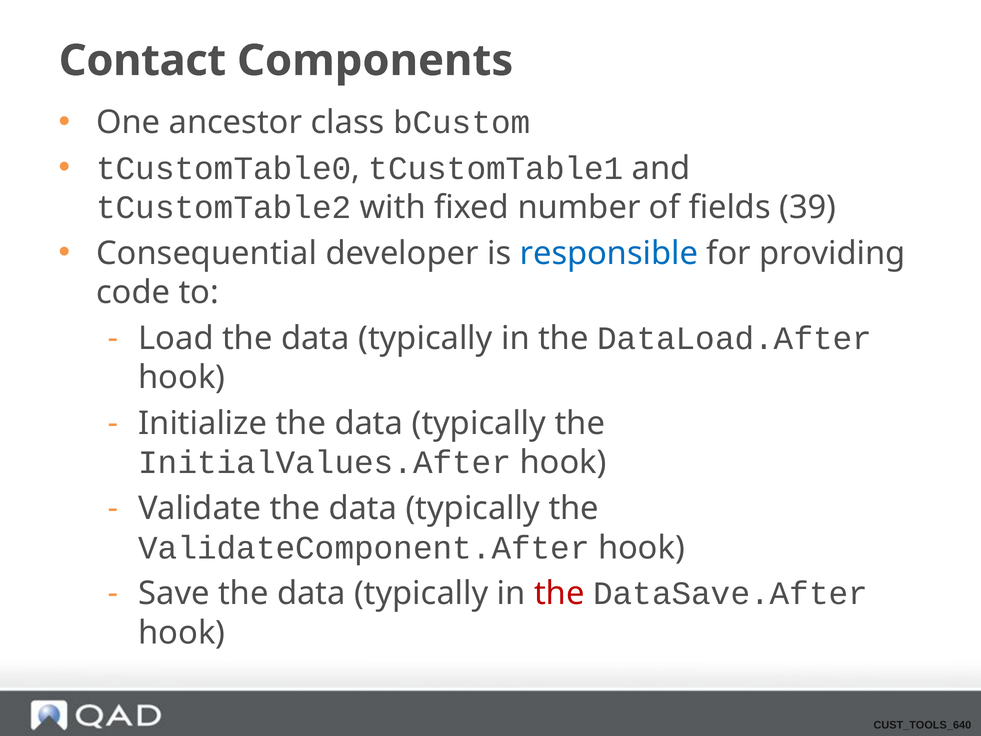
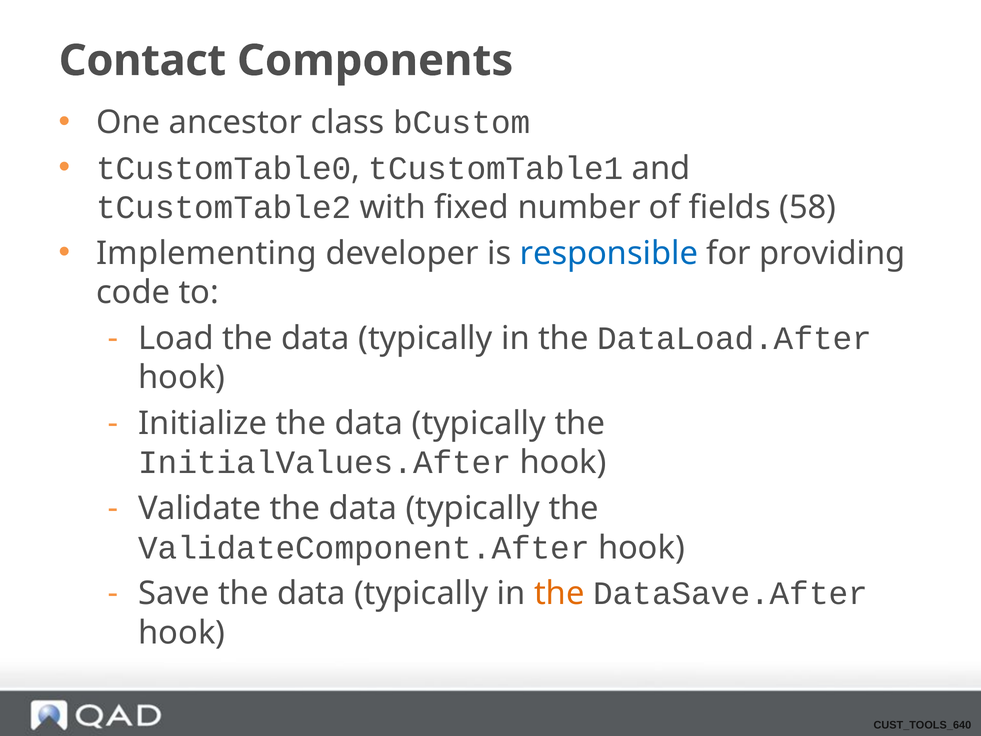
39: 39 -> 58
Consequential: Consequential -> Implementing
the at (559, 593) colour: red -> orange
